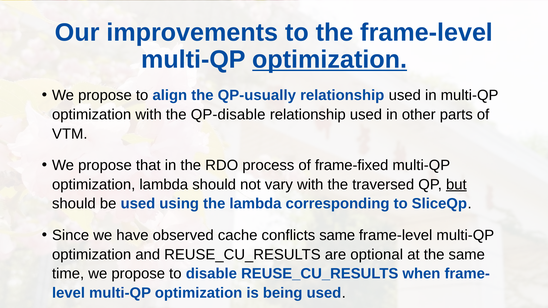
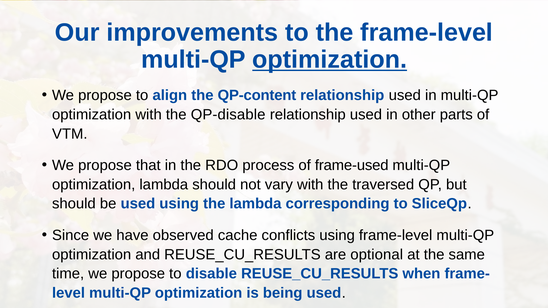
QP-usually: QP-usually -> QP-content
frame-fixed: frame-fixed -> frame-used
but underline: present -> none
conflicts same: same -> using
